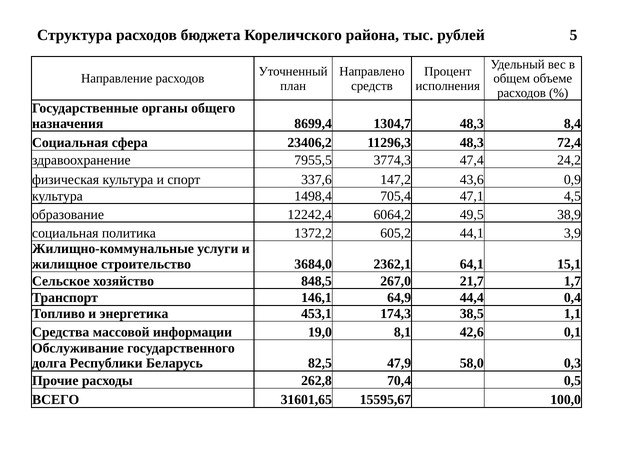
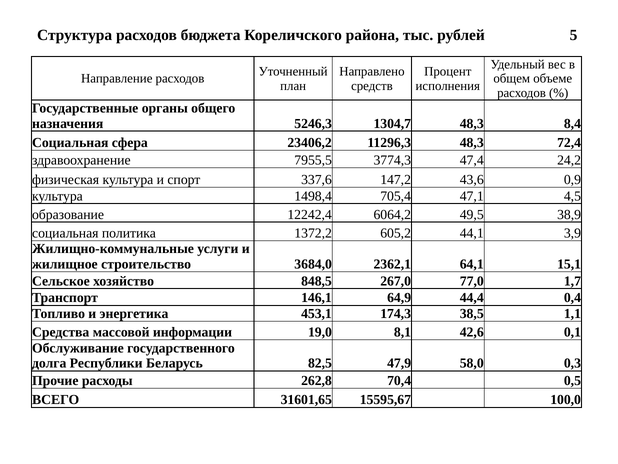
8699,4: 8699,4 -> 5246,3
21,7: 21,7 -> 77,0
